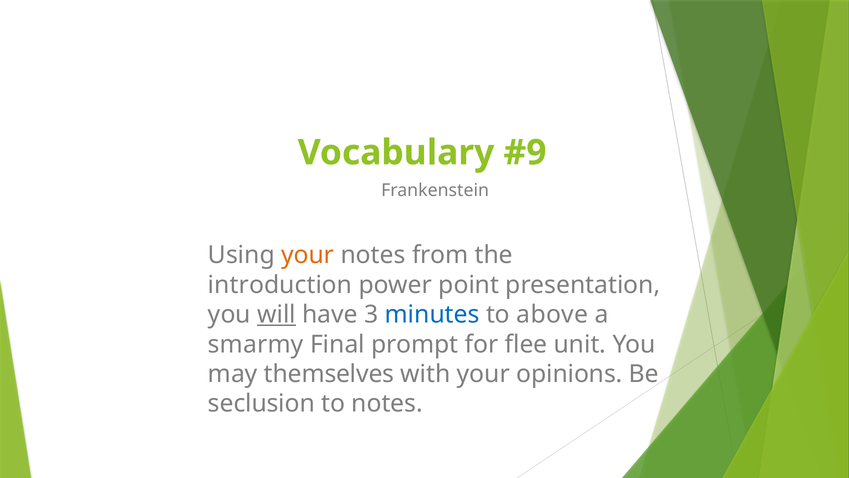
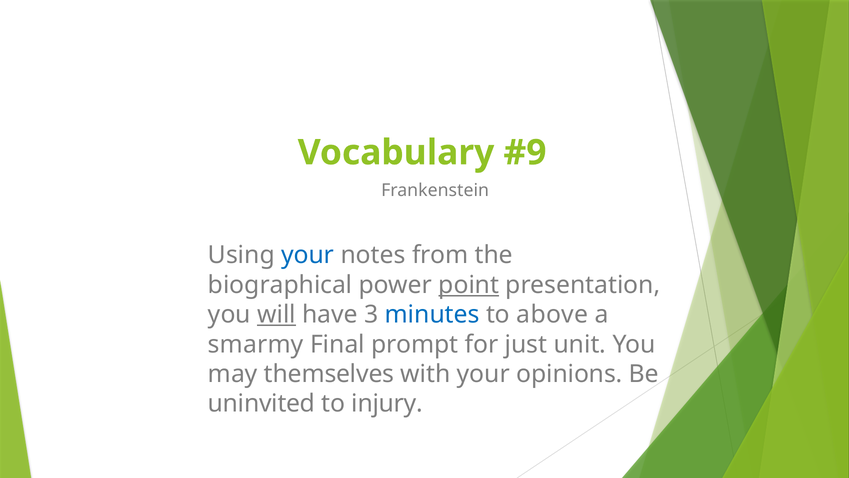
your at (308, 255) colour: orange -> blue
introduction: introduction -> biographical
point underline: none -> present
flee: flee -> just
seclusion: seclusion -> uninvited
to notes: notes -> injury
